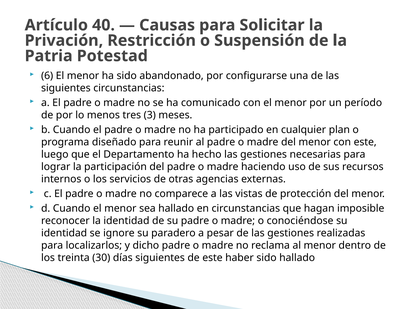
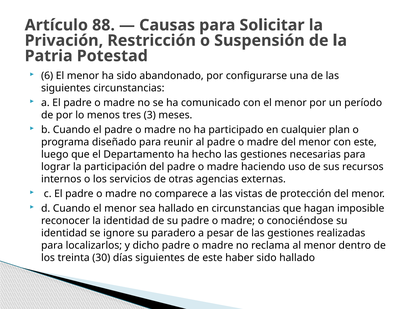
40: 40 -> 88
